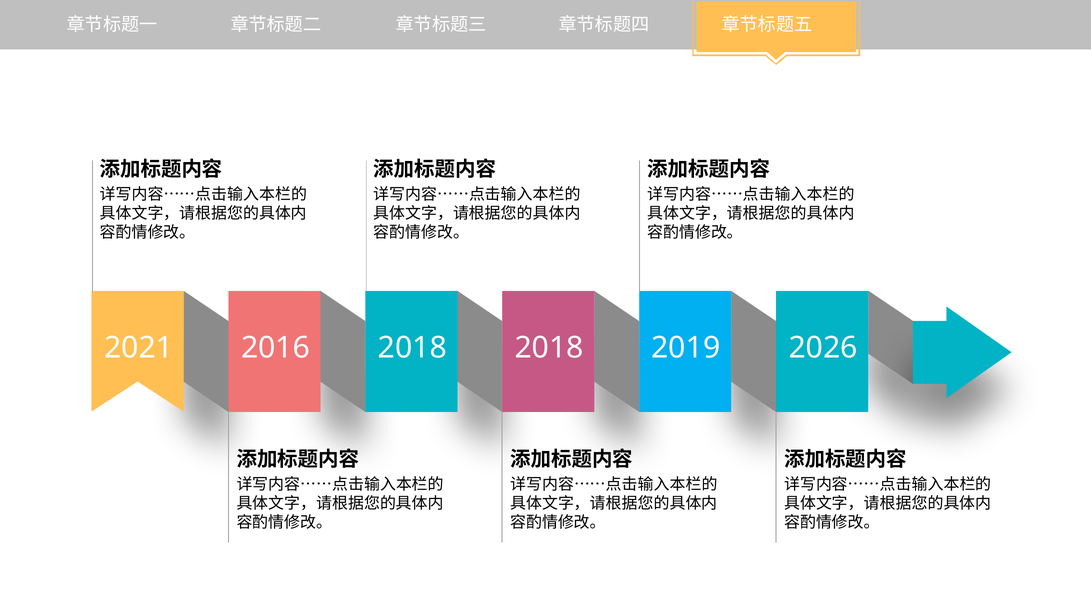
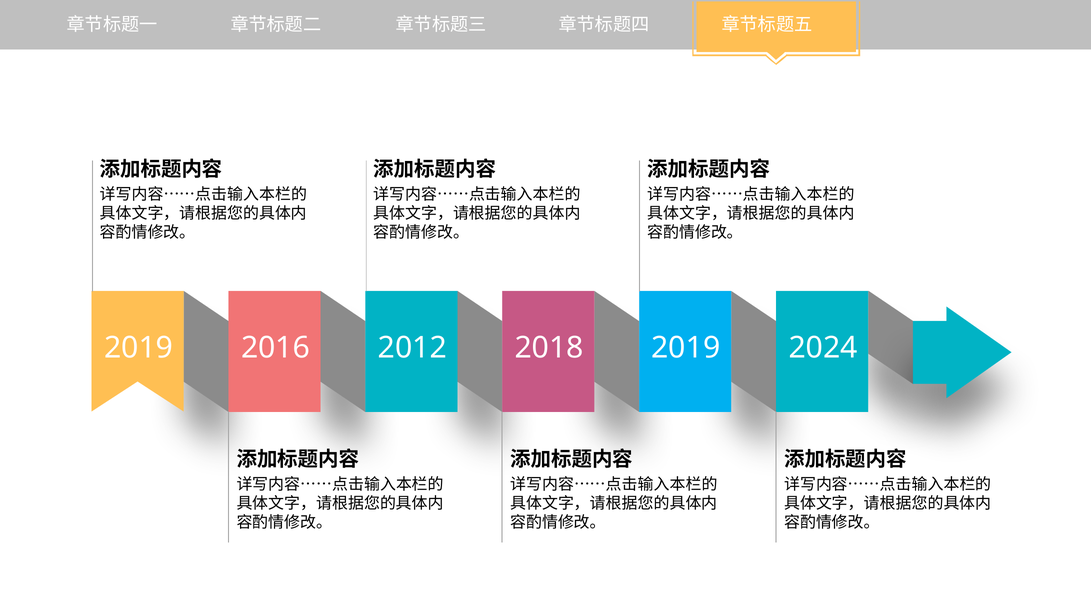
2021 at (139, 348): 2021 -> 2019
2016 2018: 2018 -> 2012
2026: 2026 -> 2024
